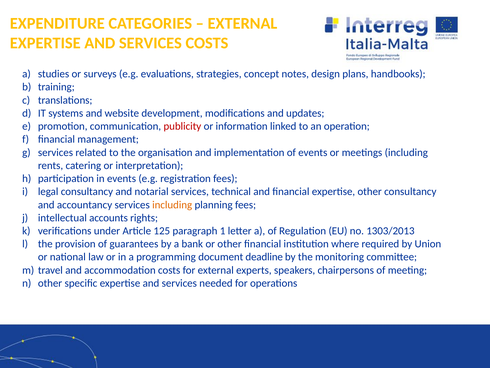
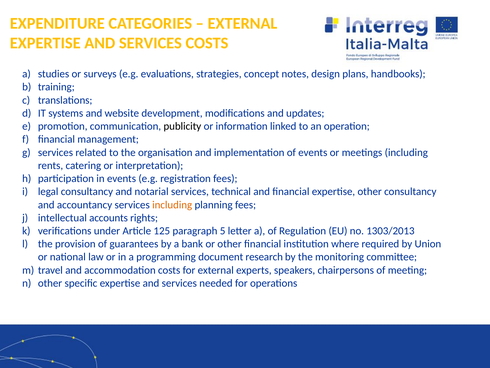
publicity colour: red -> black
1: 1 -> 5
deadline: deadline -> research
